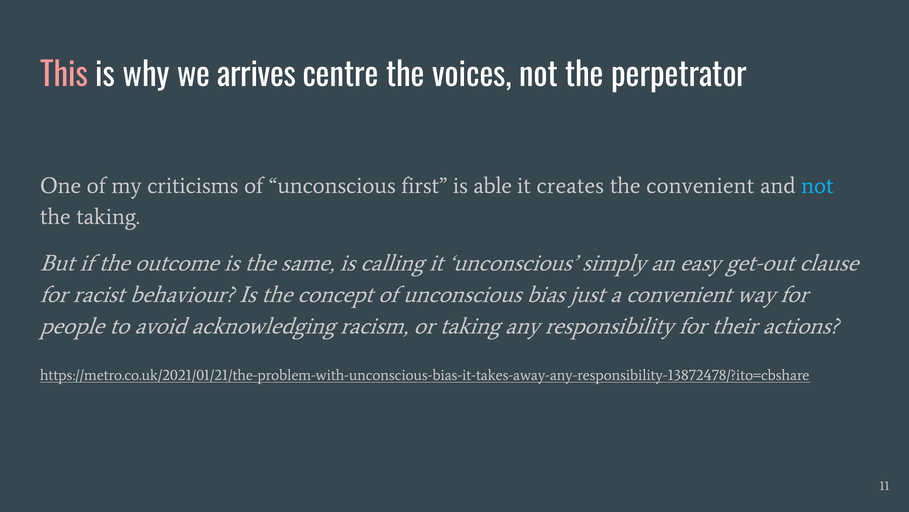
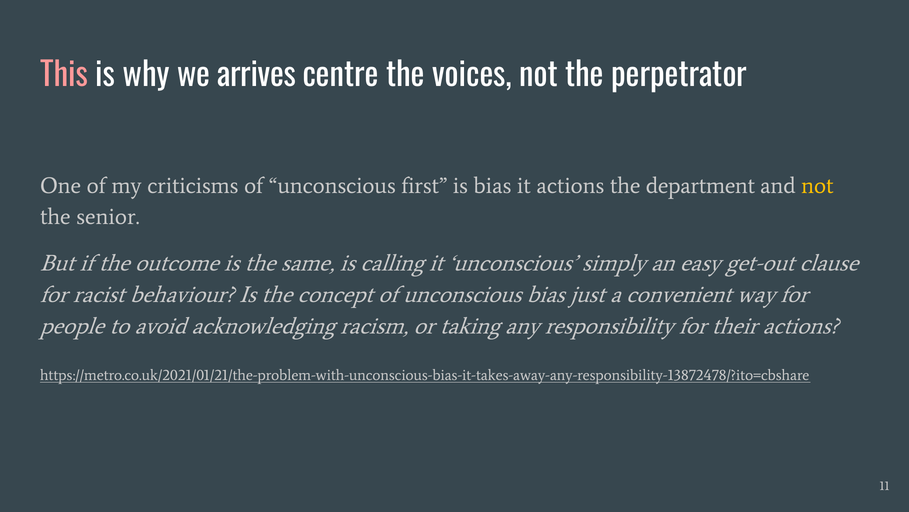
is able: able -> bias
it creates: creates -> actions
the convenient: convenient -> department
not at (817, 185) colour: light blue -> yellow
the taking: taking -> senior
